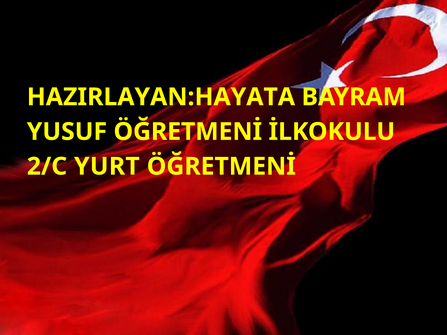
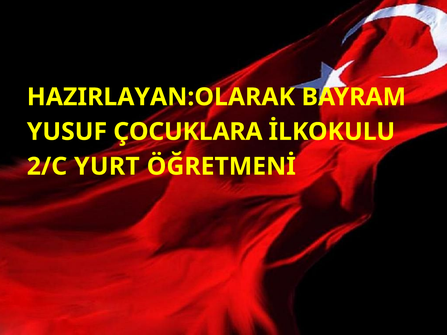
HAZIRLAYAN:HAYATA: HAZIRLAYAN:HAYATA -> HAZIRLAYAN:OLARAK
YUSUF ÖĞRETMENİ: ÖĞRETMENİ -> ÇOCUKLARA
